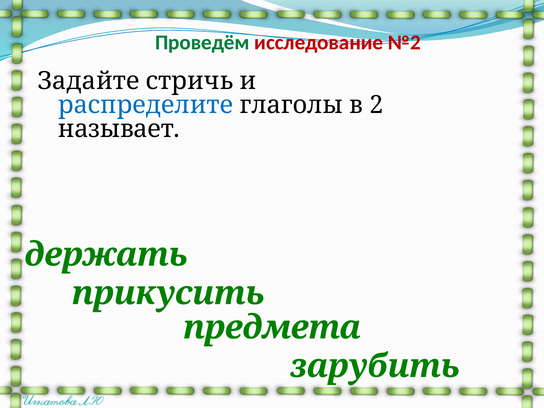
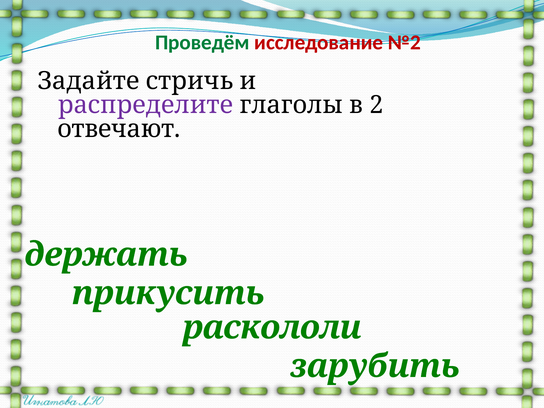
распределите colour: blue -> purple
называет: называет -> отвечают
предмета: предмета -> раскололи
